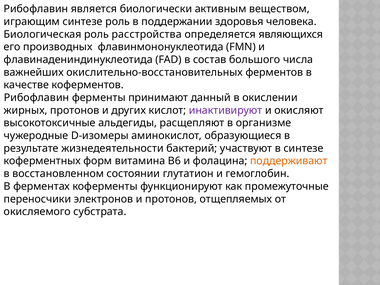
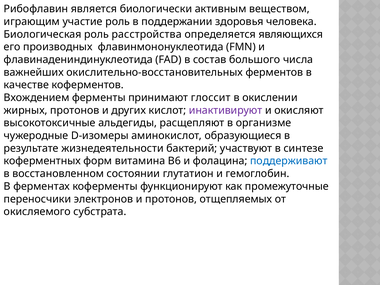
играющим синтезе: синтезе -> участие
Рибофлавин at (37, 98): Рибофлавин -> Вхождением
данный: данный -> глоссит
поддерживают colour: orange -> blue
